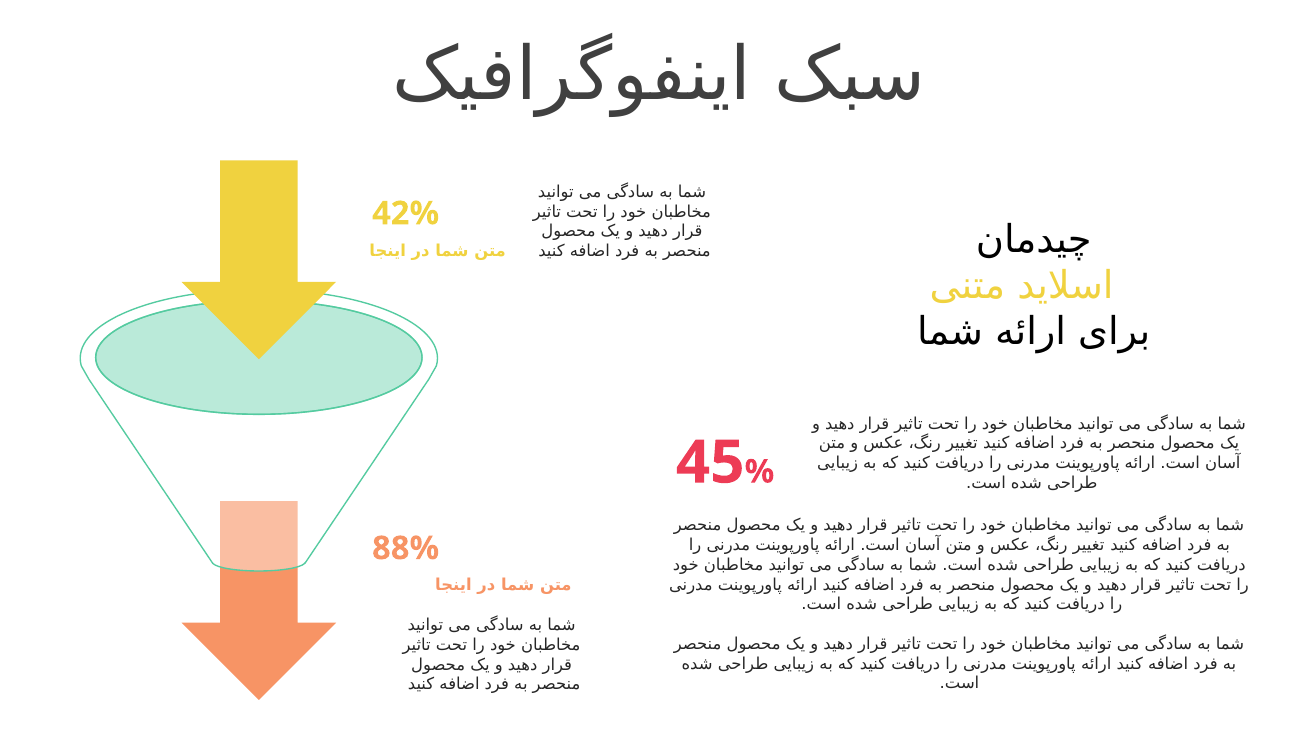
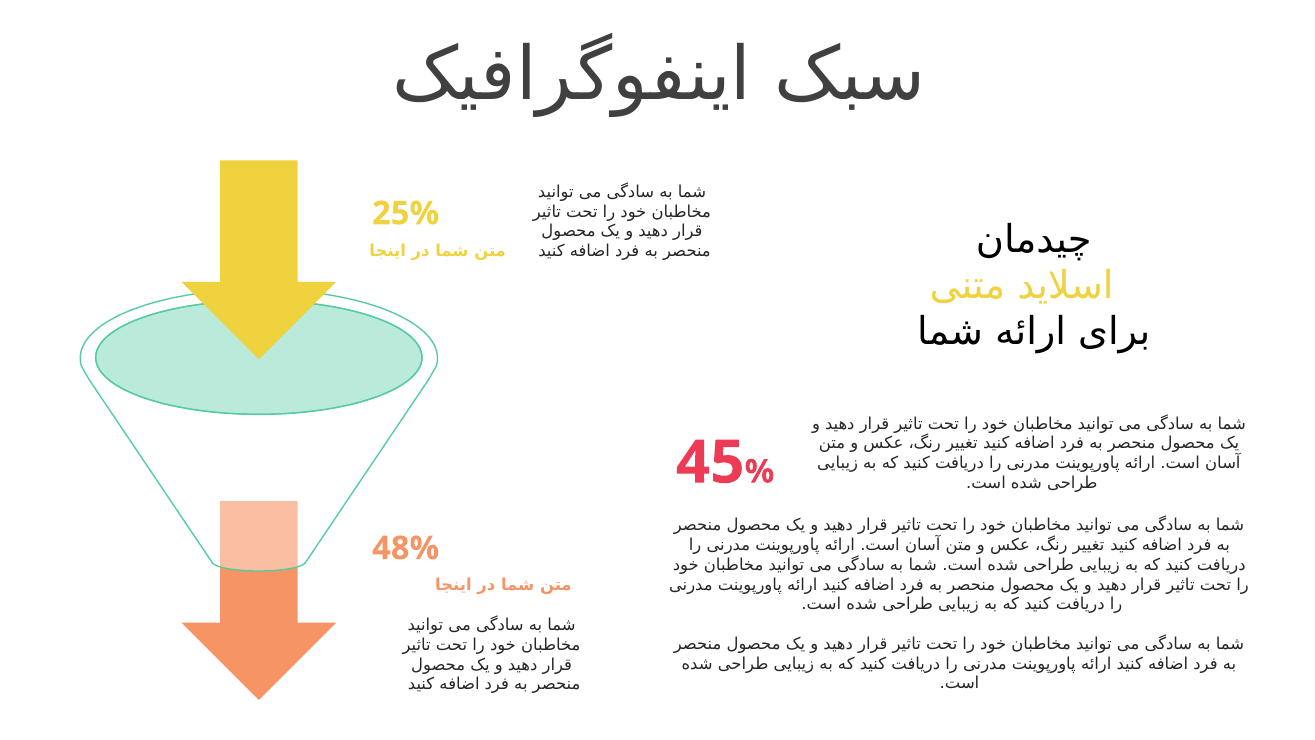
42%: 42% -> 25%
88%: 88% -> 48%
